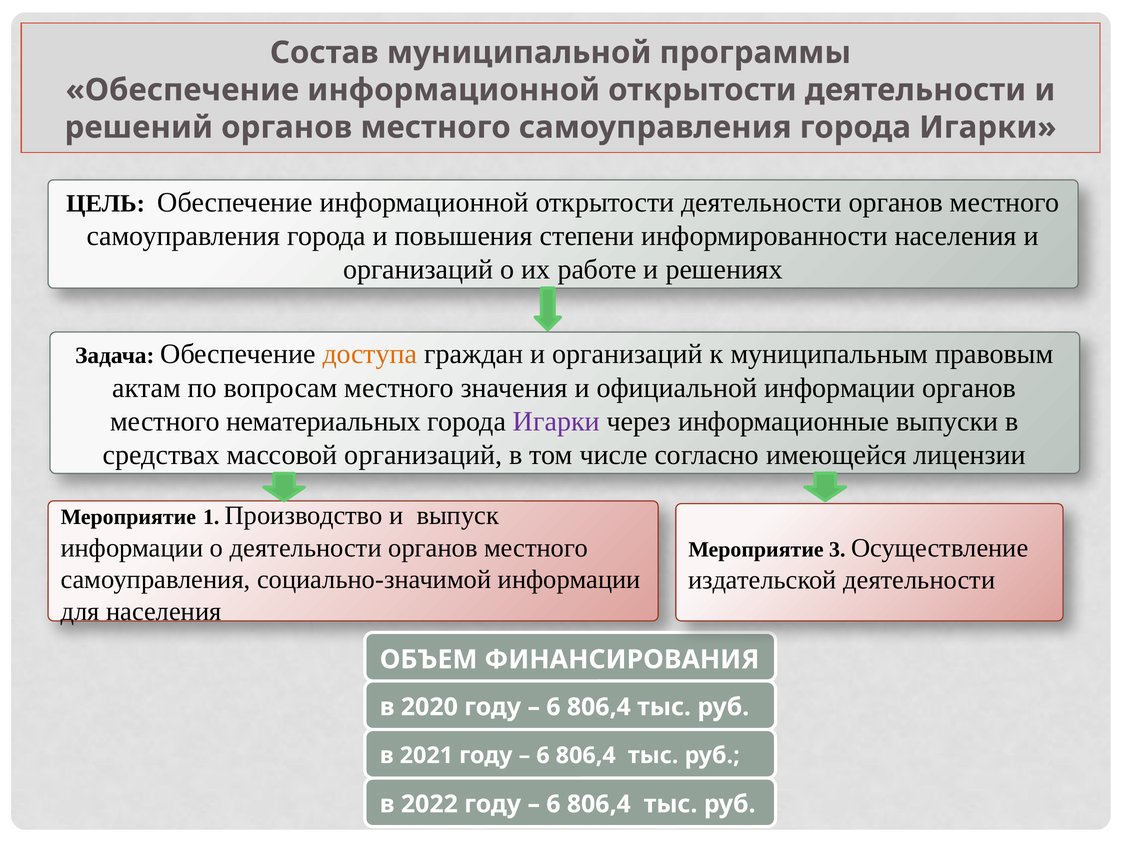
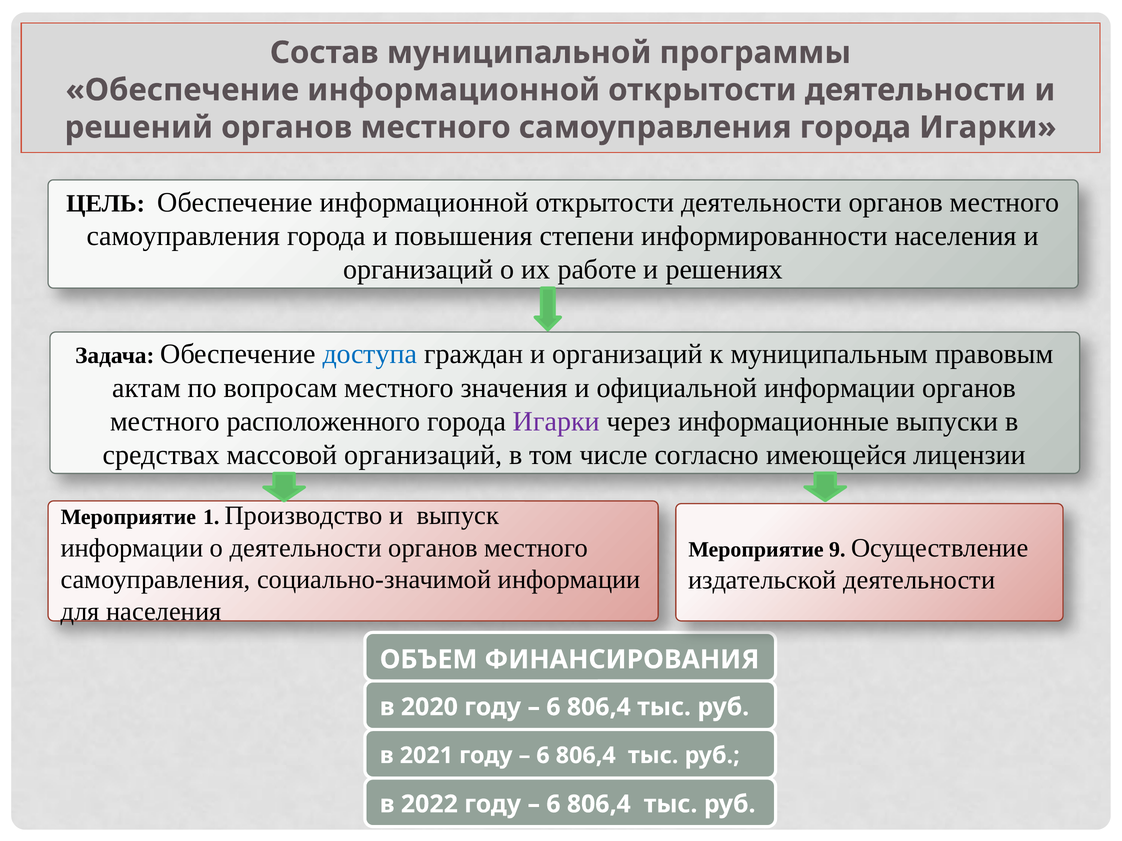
доступа colour: orange -> blue
нематериальных: нематериальных -> расположенного
3: 3 -> 9
